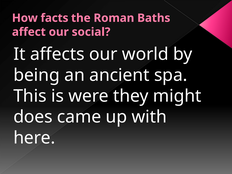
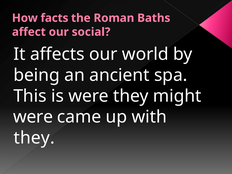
does at (33, 117): does -> were
here at (34, 138): here -> they
